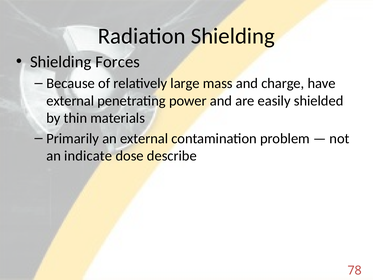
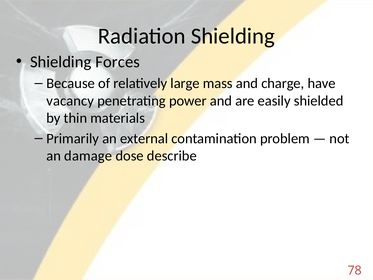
external at (70, 101): external -> vacancy
indicate: indicate -> damage
